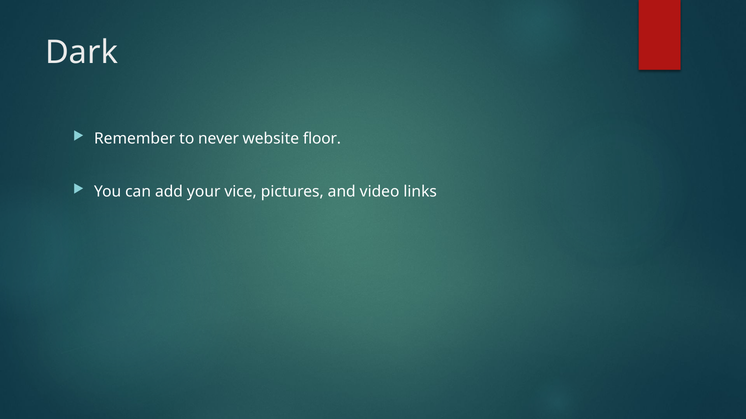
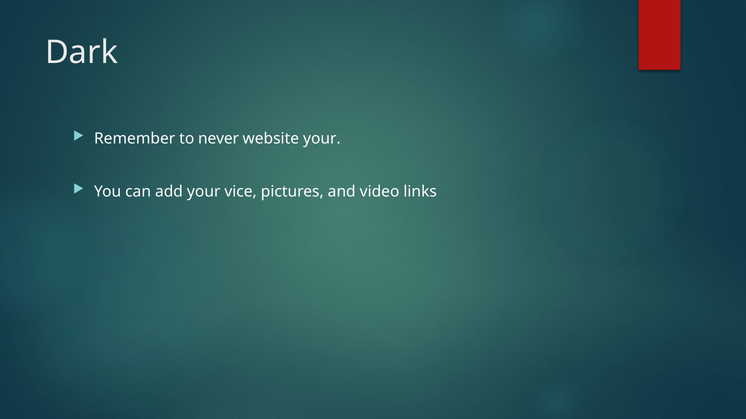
website floor: floor -> your
